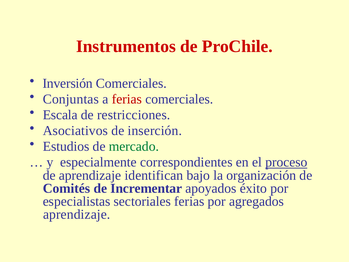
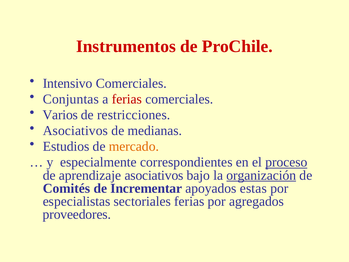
Inversión: Inversión -> Intensivo
Escala: Escala -> Varios
inserción: inserción -> medianas
mercado colour: green -> orange
aprendizaje identifican: identifican -> asociativos
organización underline: none -> present
éxito: éxito -> estas
aprendizaje at (77, 214): aprendizaje -> proveedores
